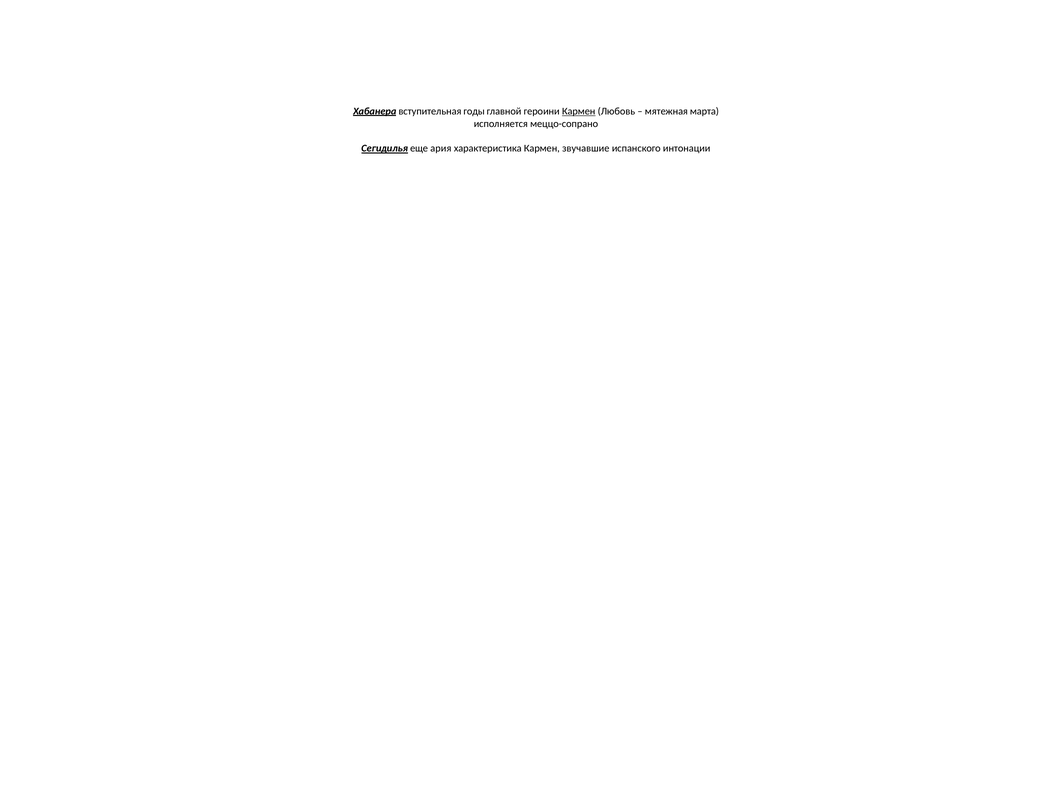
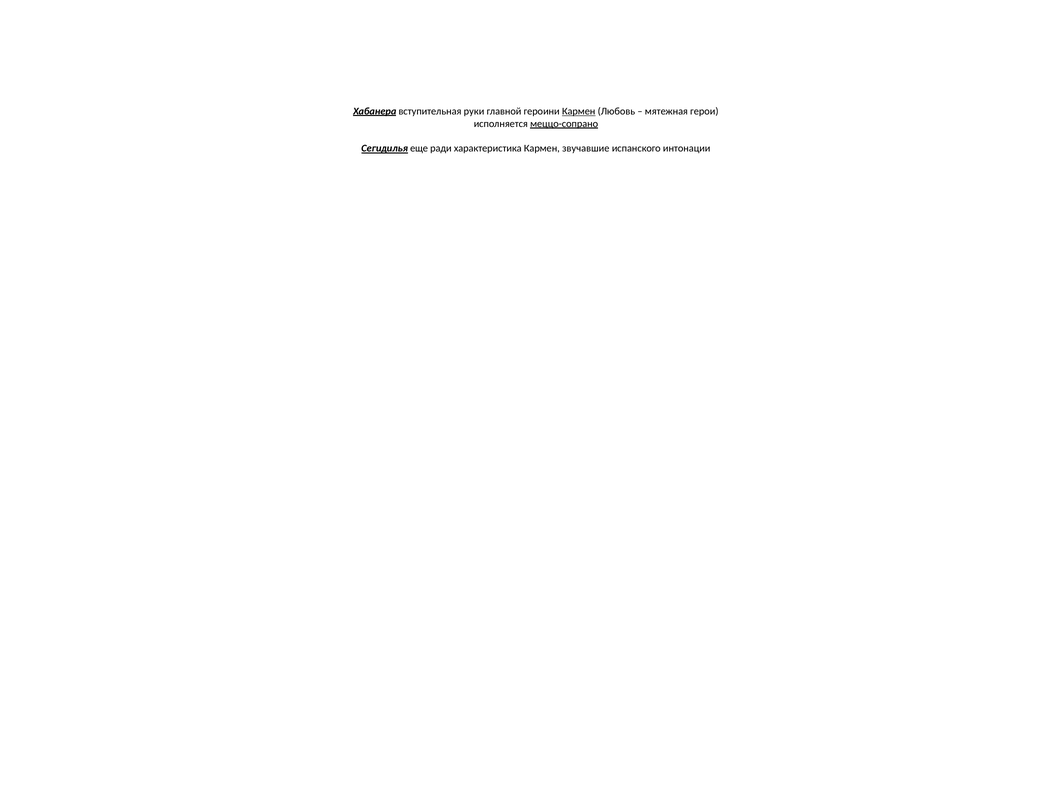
годы: годы -> руки
марта: марта -> герои
меццо-сопрано underline: none -> present
ария: ария -> ради
